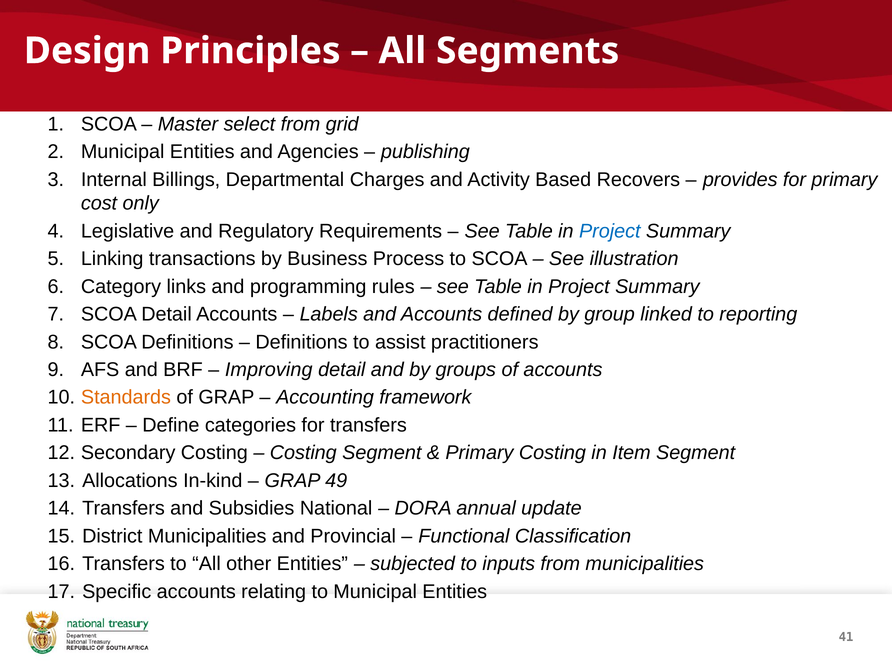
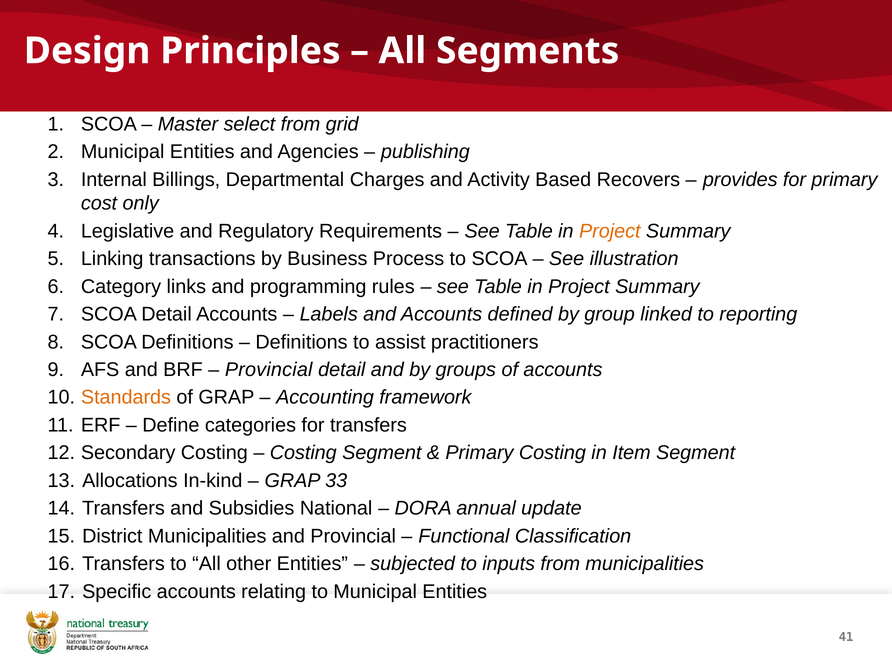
Project at (610, 231) colour: blue -> orange
Improving at (269, 370): Improving -> Provincial
49: 49 -> 33
